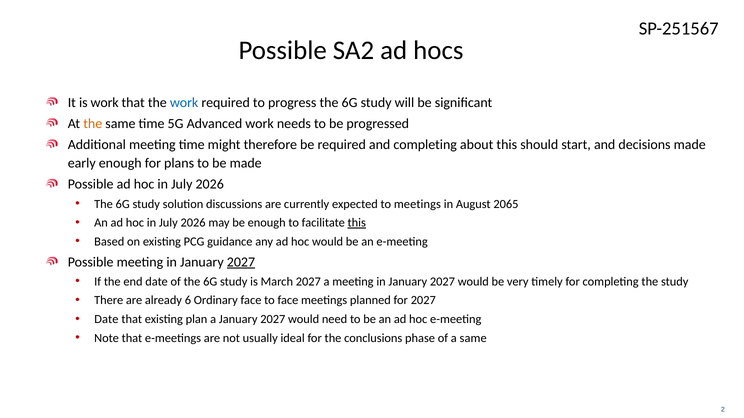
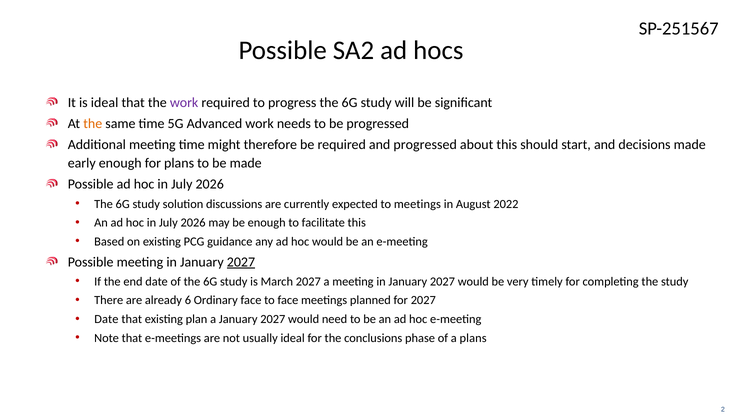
is work: work -> ideal
work at (184, 103) colour: blue -> purple
and completing: completing -> progressed
2065: 2065 -> 2022
this at (357, 223) underline: present -> none
a same: same -> plans
